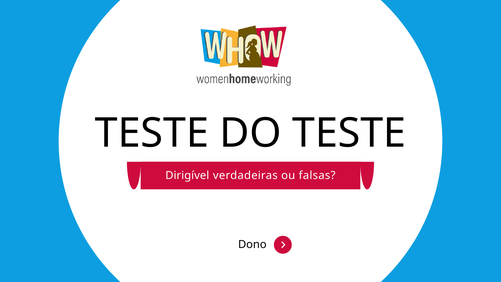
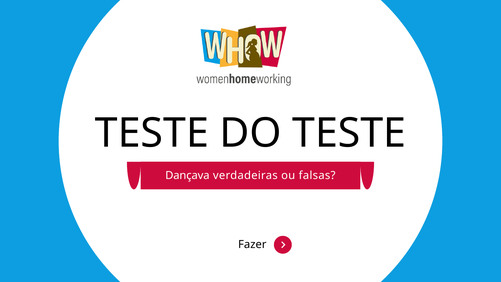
Dirigível: Dirigível -> Dançava
Dono: Dono -> Fazer
